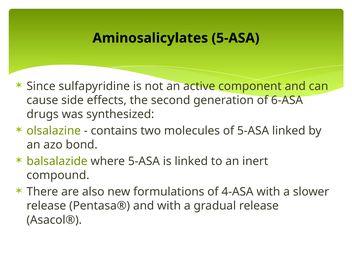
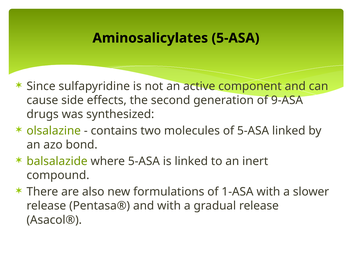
6-ASA: 6-ASA -> 9-ASA
4-ASA: 4-ASA -> 1-ASA
